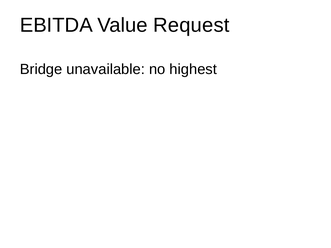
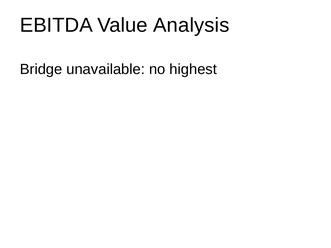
Request: Request -> Analysis
